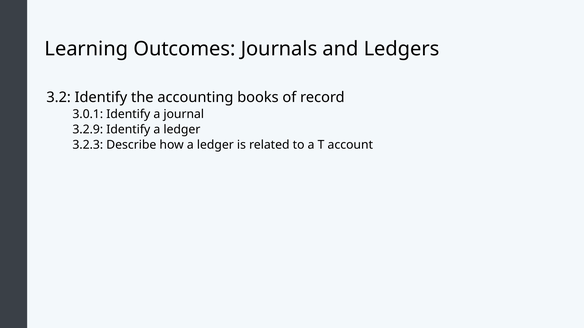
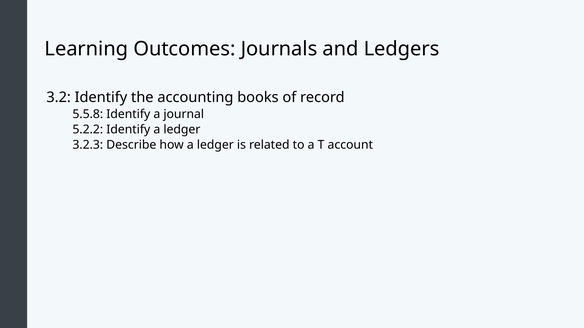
3.0.1: 3.0.1 -> 5.5.8
3.2.9: 3.2.9 -> 5.2.2
